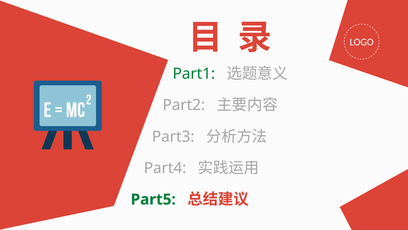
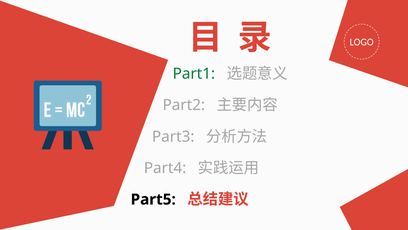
Part5 colour: green -> black
